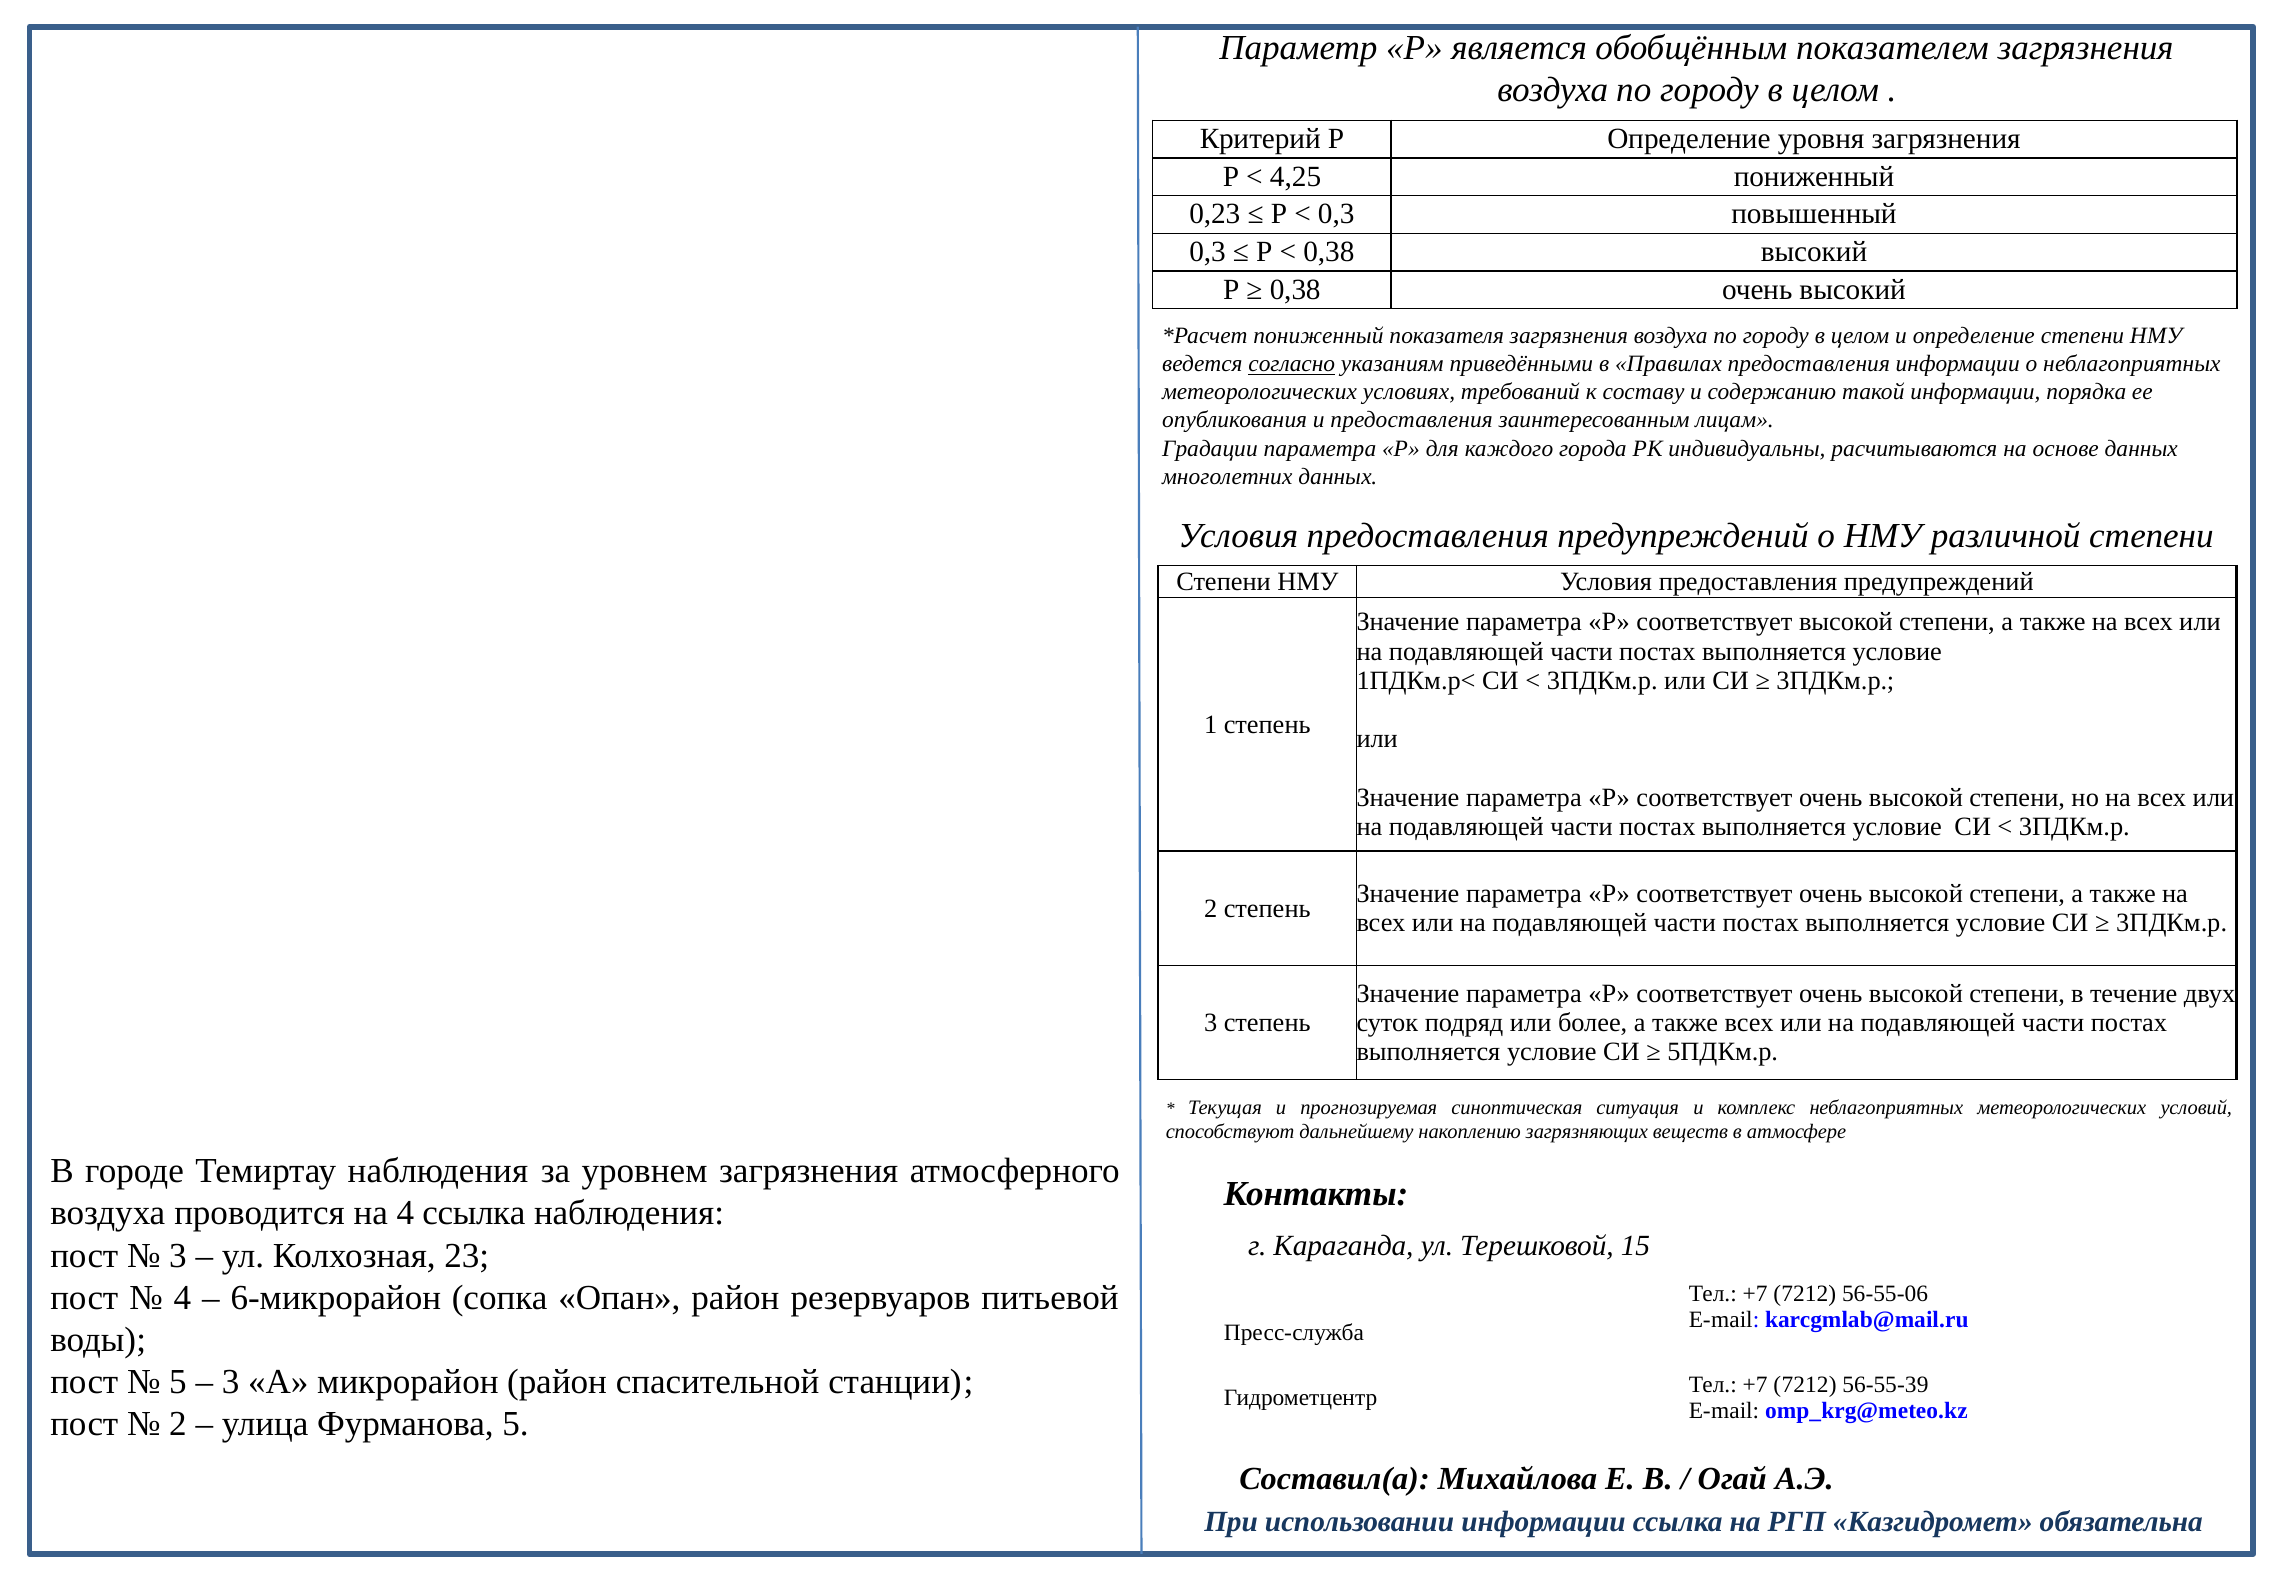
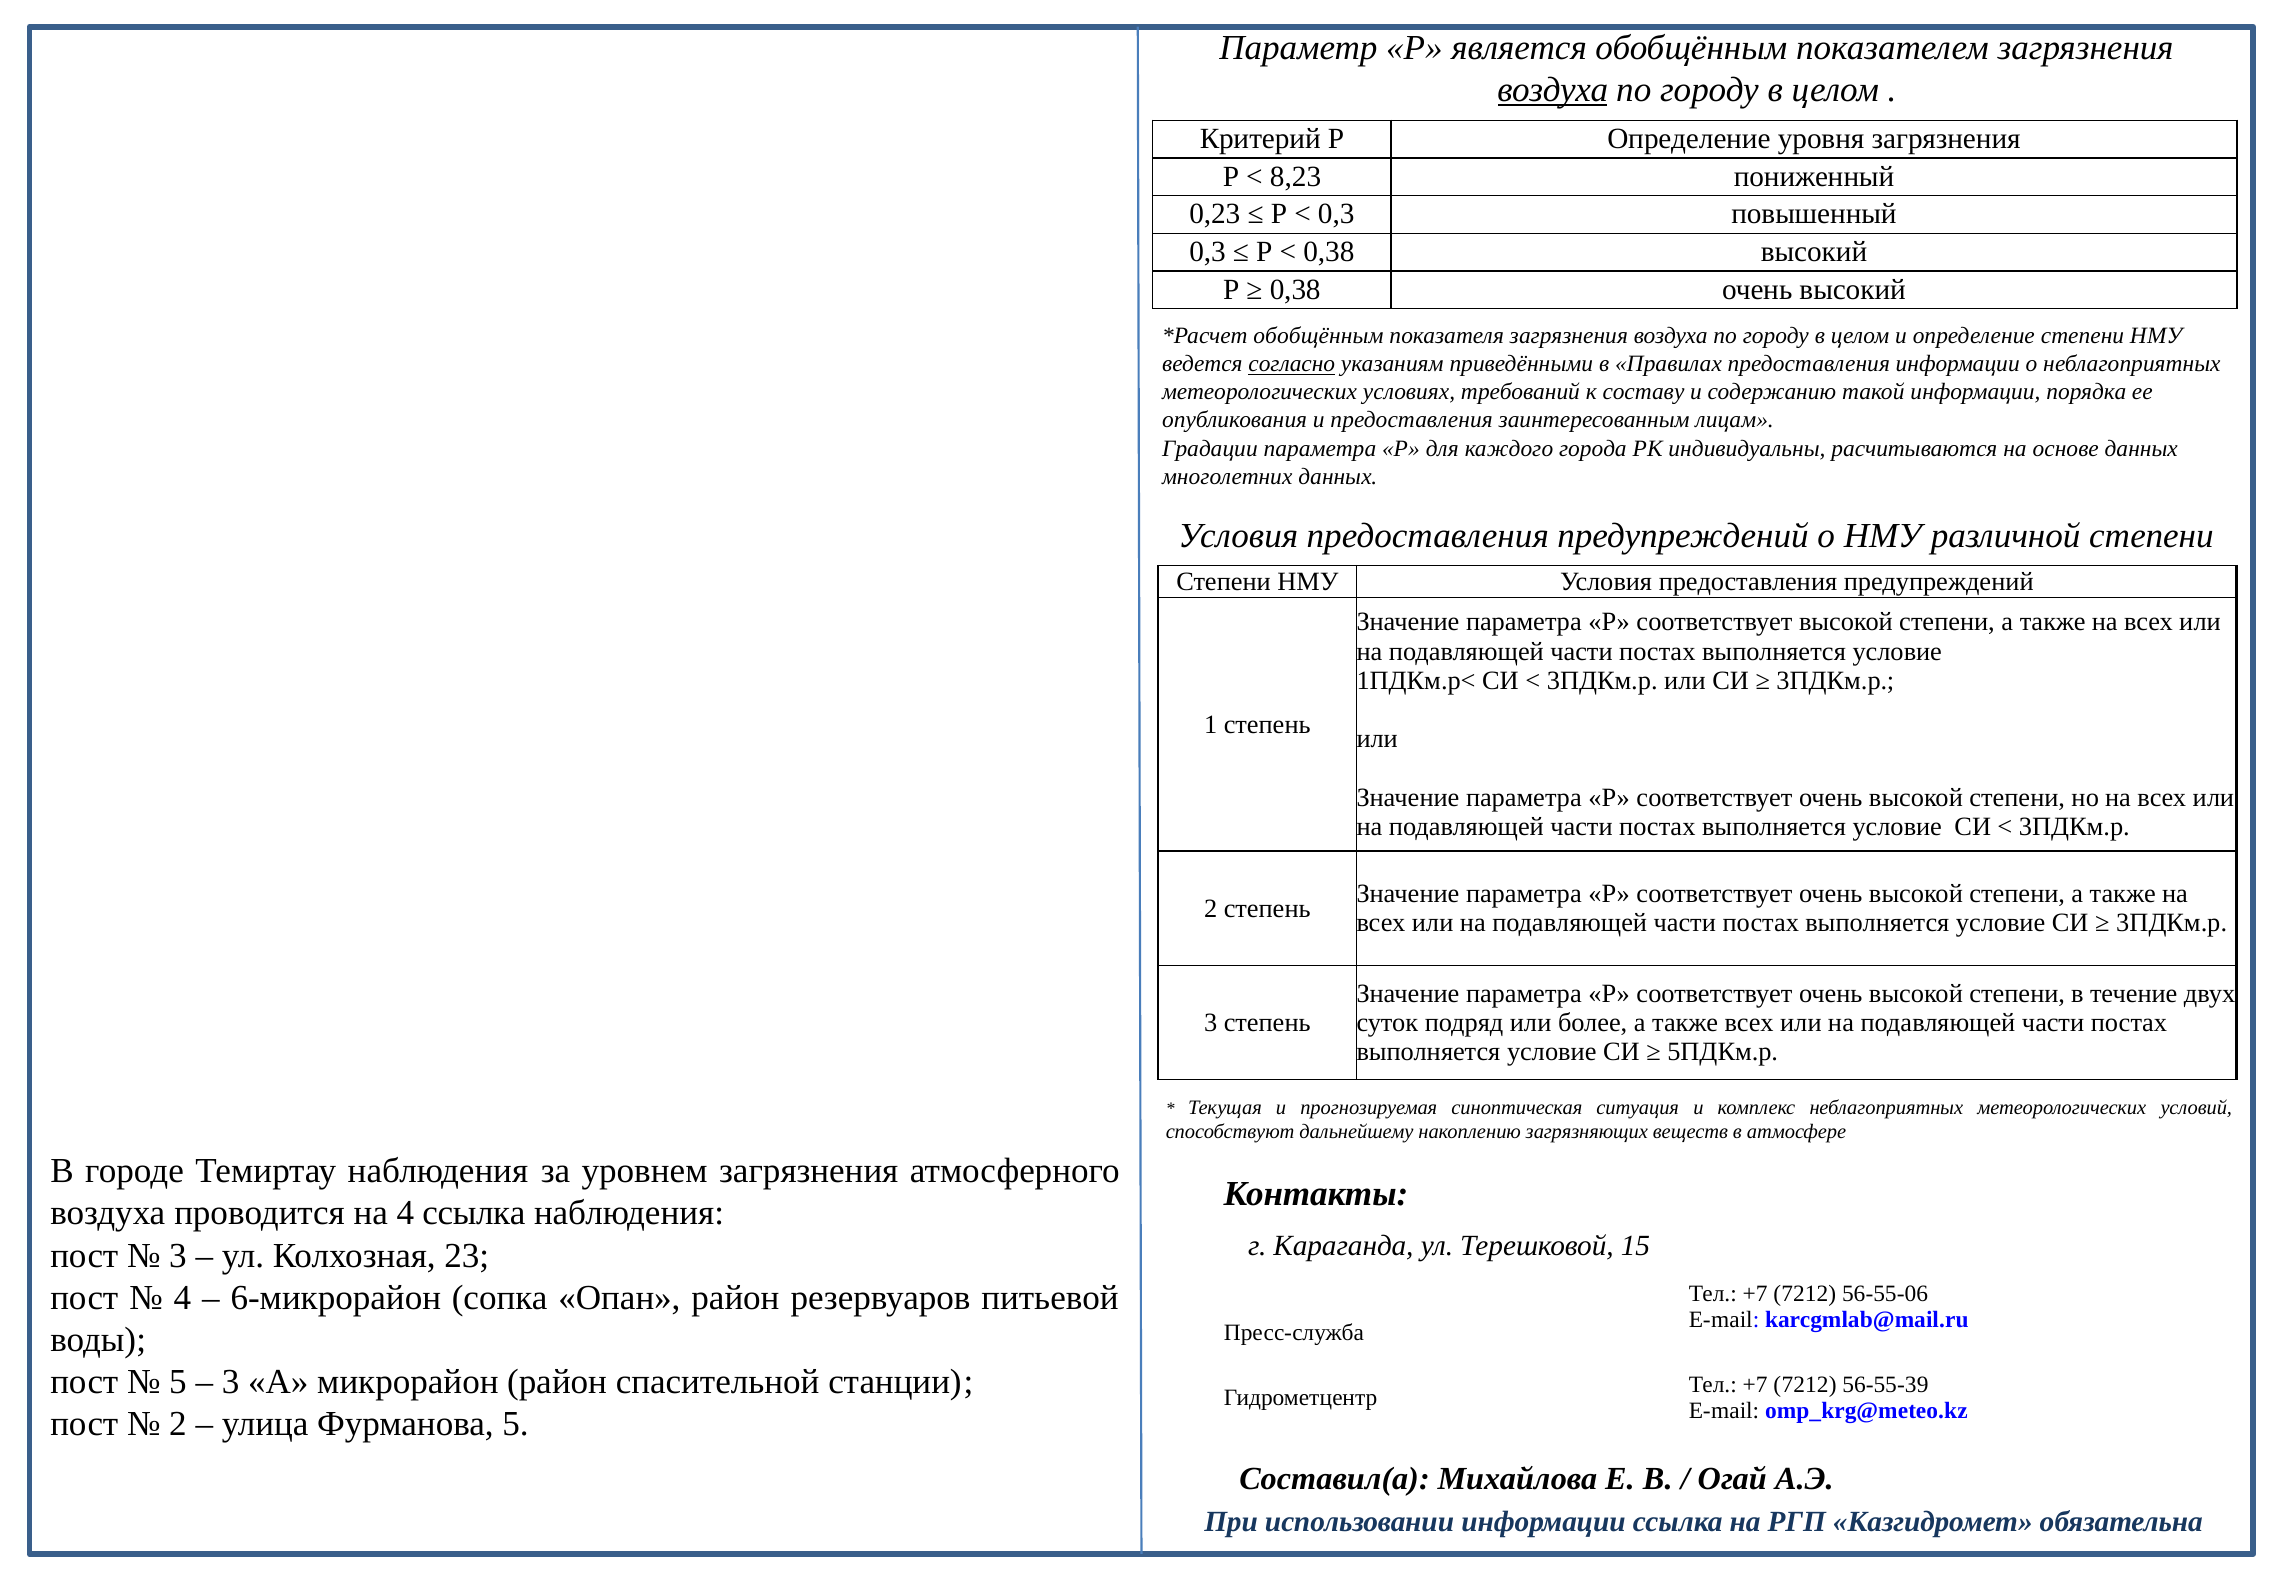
воздуха at (1553, 90) underline: none -> present
4,25: 4,25 -> 8,23
пониженный at (1318, 336): пониженный -> обобщённым
